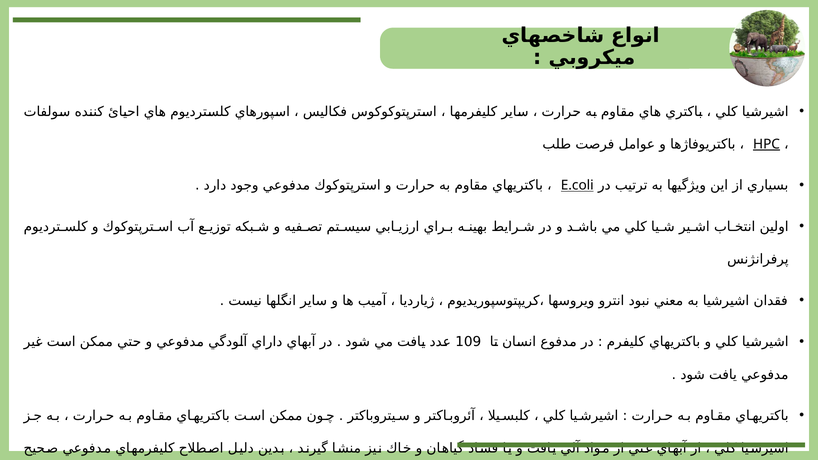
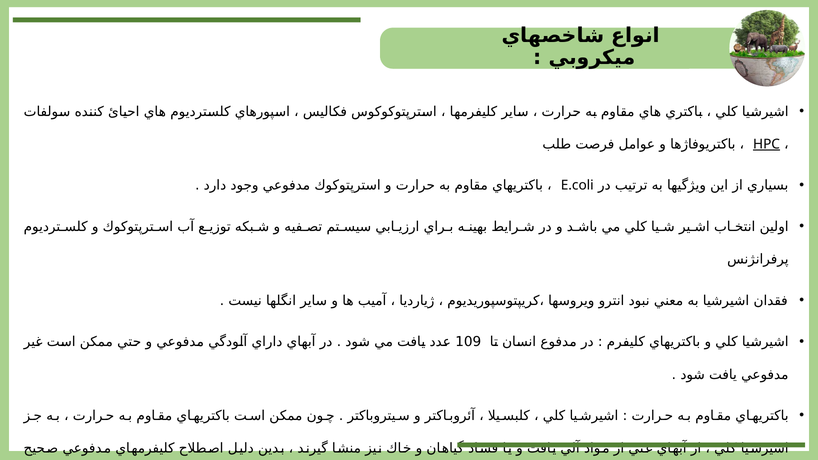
E.coli underline: present -> none
